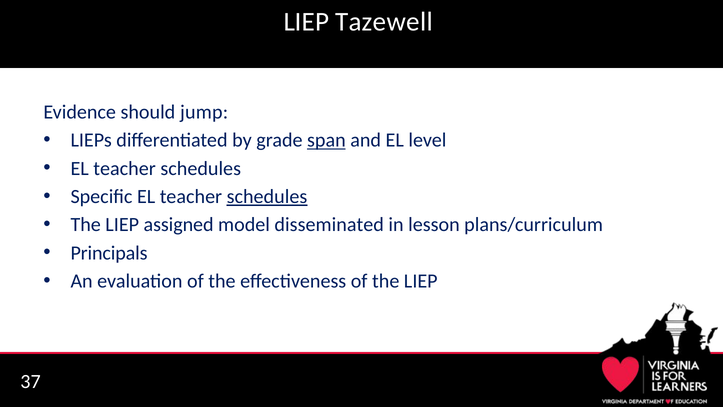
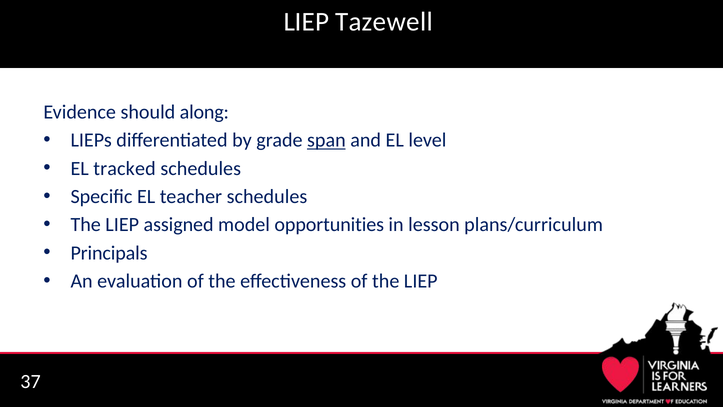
jump: jump -> along
teacher at (125, 168): teacher -> tracked
schedules at (267, 196) underline: present -> none
disseminated: disseminated -> opportunities
